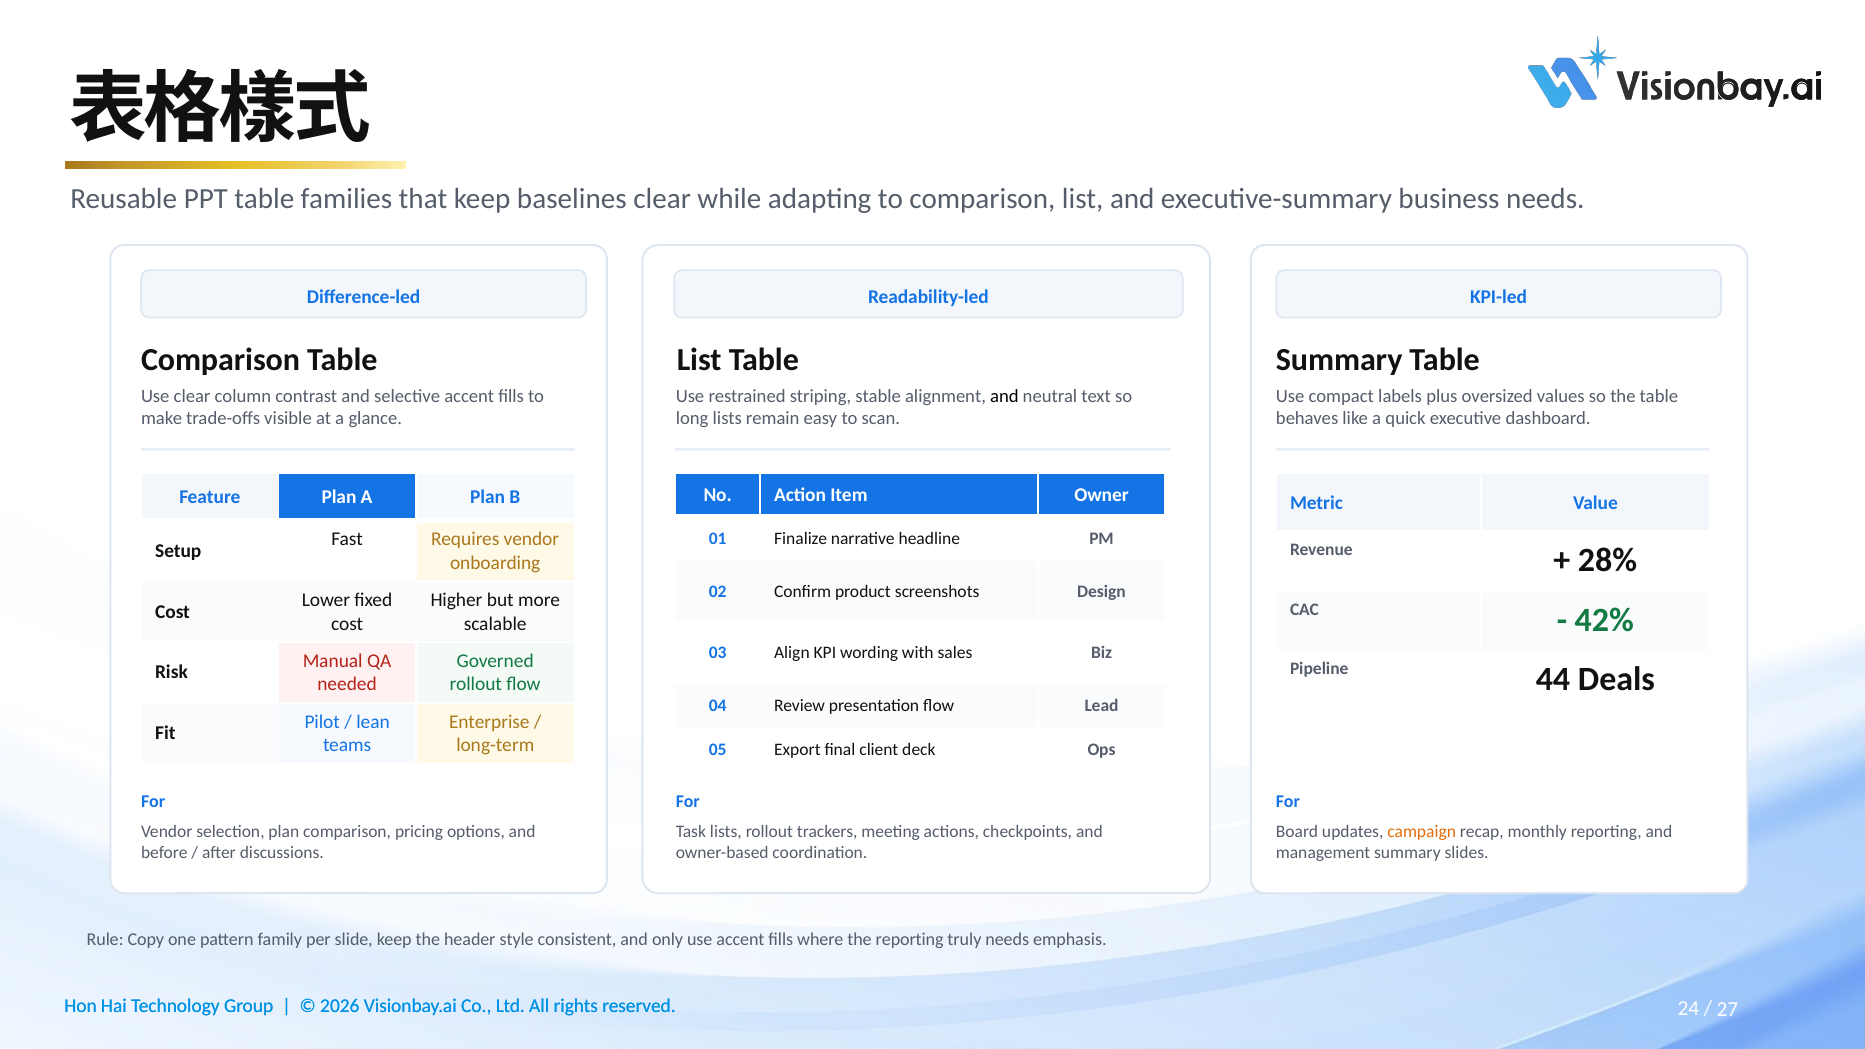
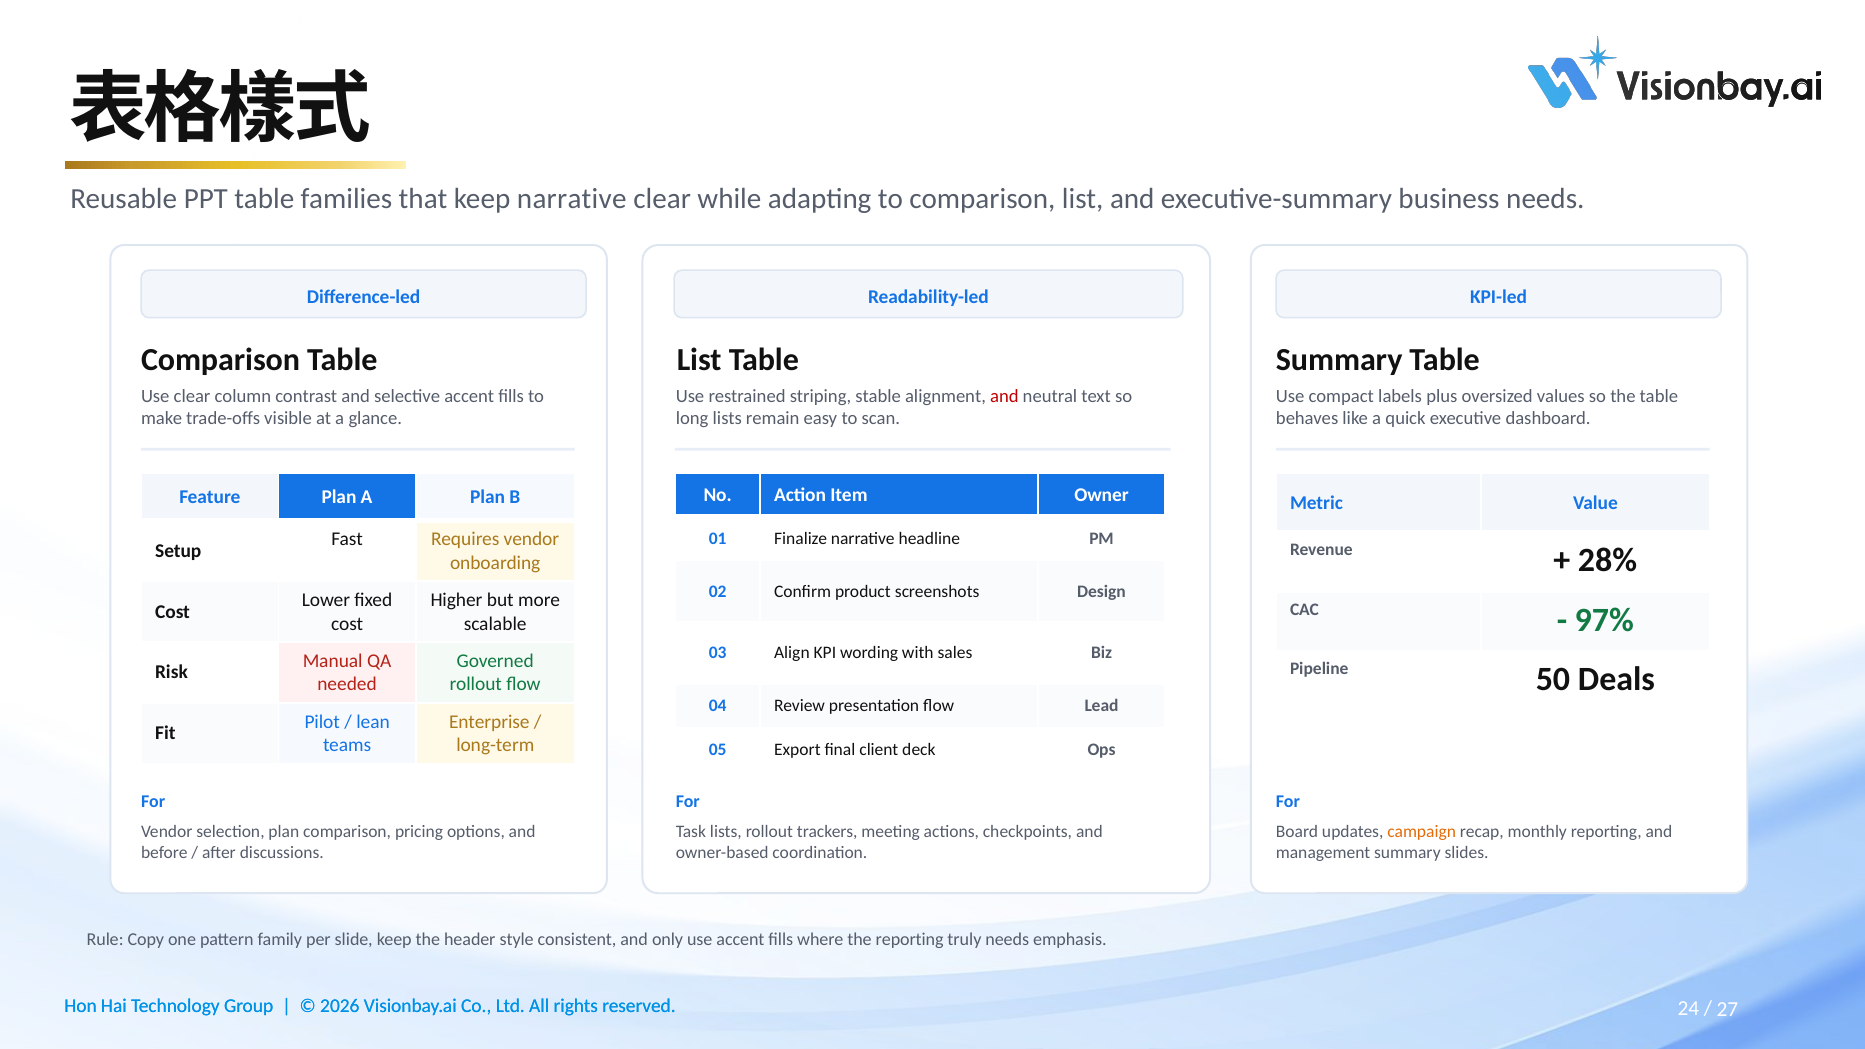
keep baselines: baselines -> narrative
and at (1004, 396) colour: black -> red
42%: 42% -> 97%
44: 44 -> 50
